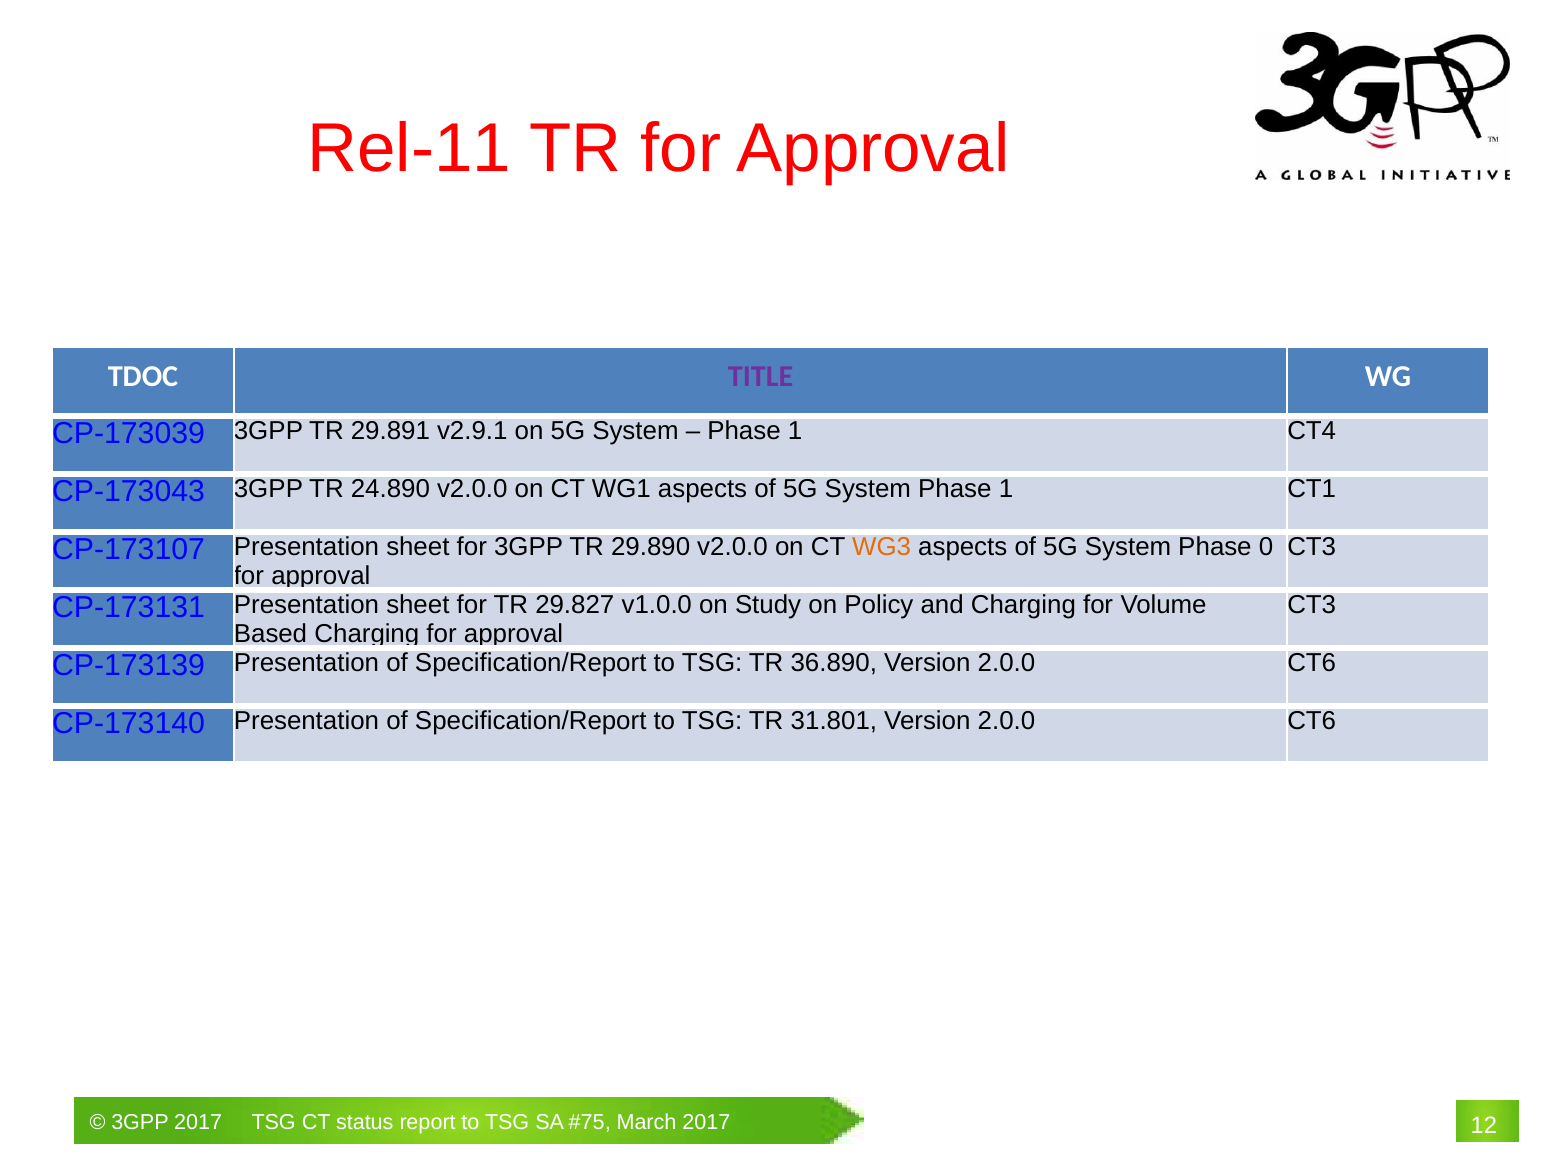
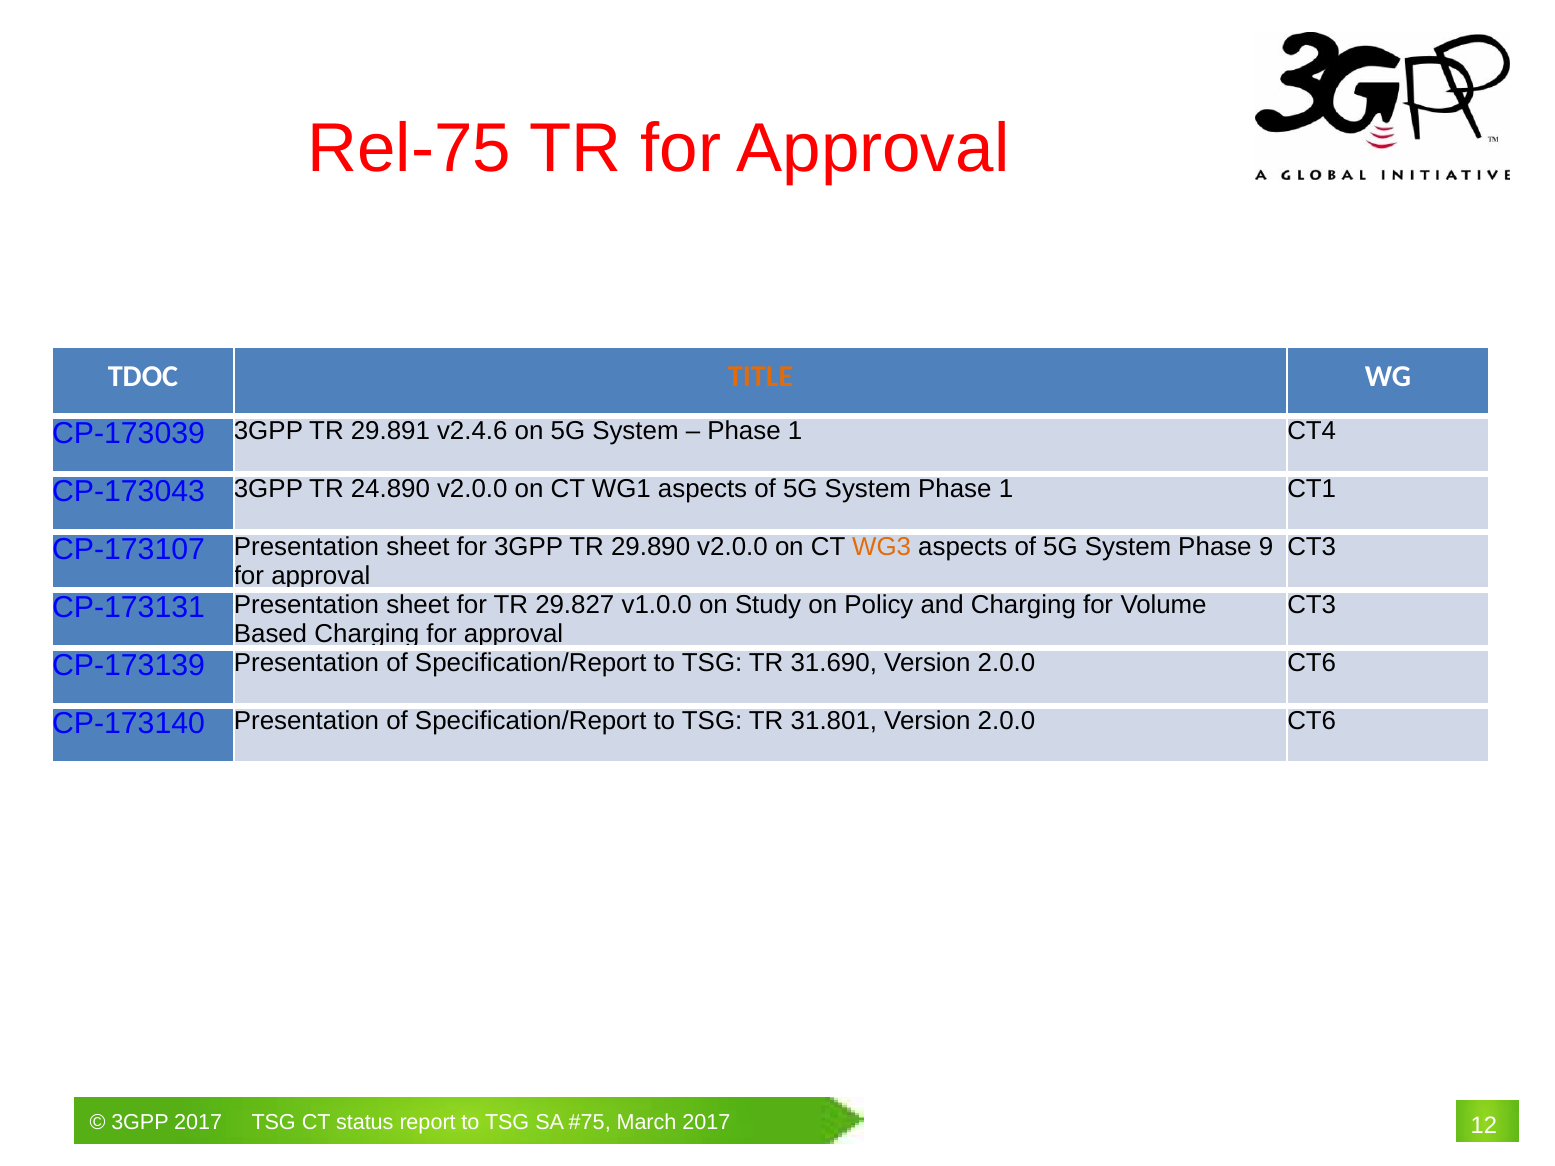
Rel-11: Rel-11 -> Rel-75
TITLE colour: purple -> orange
v2.9.1: v2.9.1 -> v2.4.6
0: 0 -> 9
36.890: 36.890 -> 31.690
